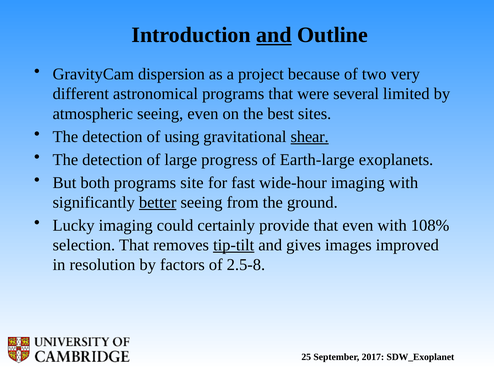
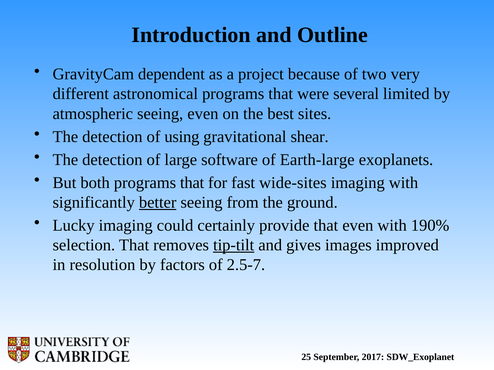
and at (274, 35) underline: present -> none
dispersion: dispersion -> dependent
shear underline: present -> none
progress: progress -> software
both programs site: site -> that
wide-hour: wide-hour -> wide-sites
108%: 108% -> 190%
2.5-8: 2.5-8 -> 2.5-7
